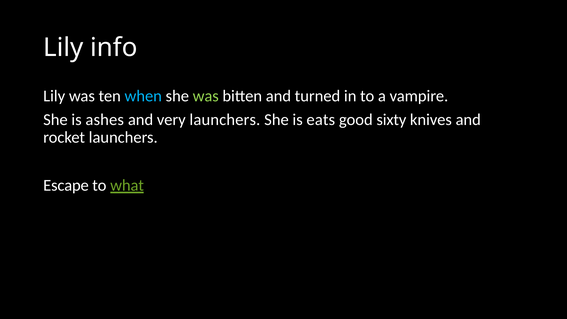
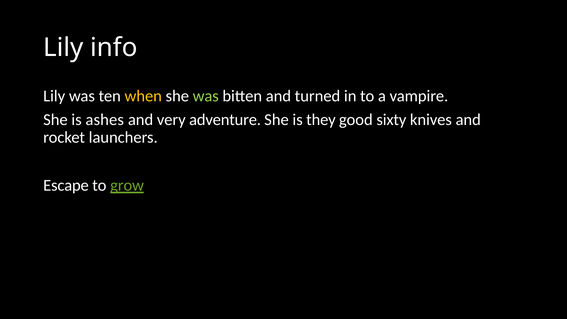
when colour: light blue -> yellow
very launchers: launchers -> adventure
eats: eats -> they
what: what -> grow
